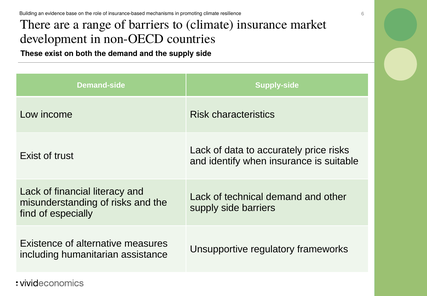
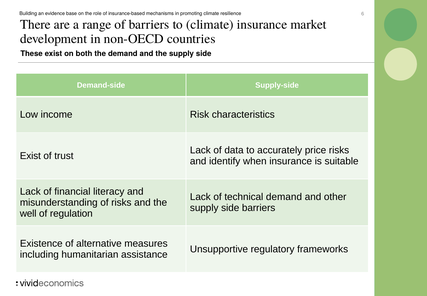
find: find -> well
especially: especially -> regulation
